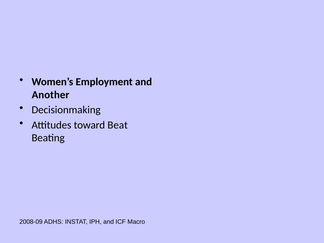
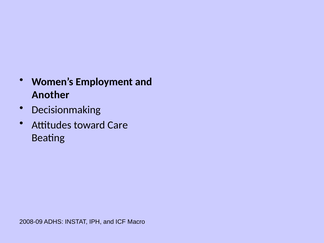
Beat: Beat -> Care
